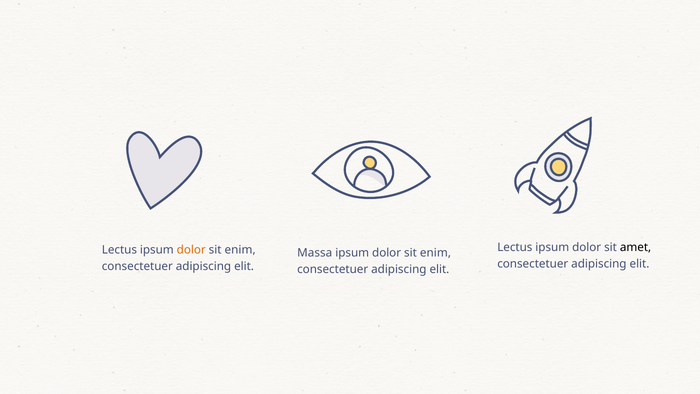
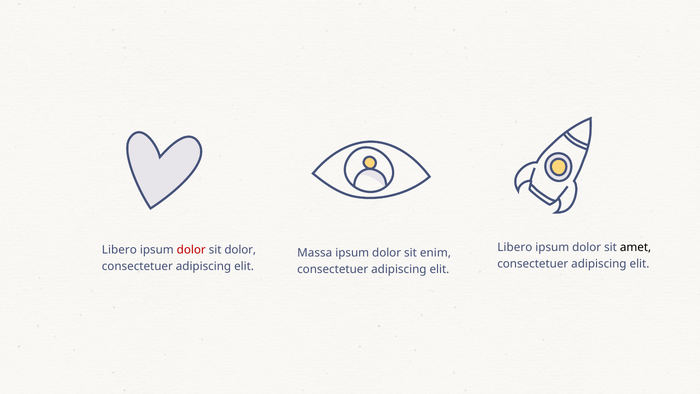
Lectus at (515, 247): Lectus -> Libero
Lectus at (119, 250): Lectus -> Libero
dolor at (191, 250) colour: orange -> red
enim at (240, 250): enim -> dolor
